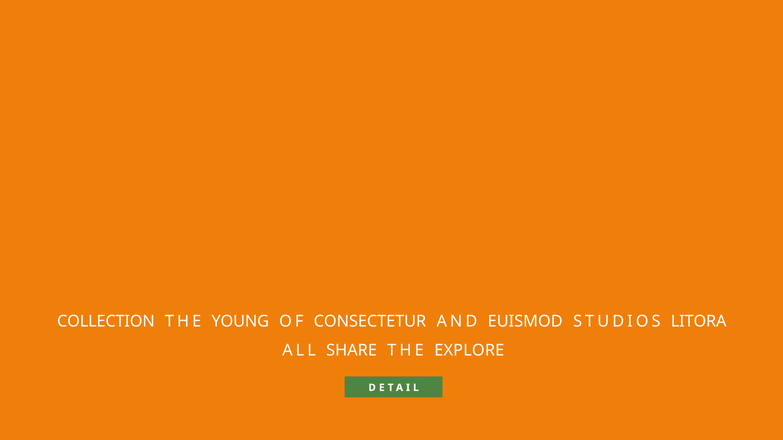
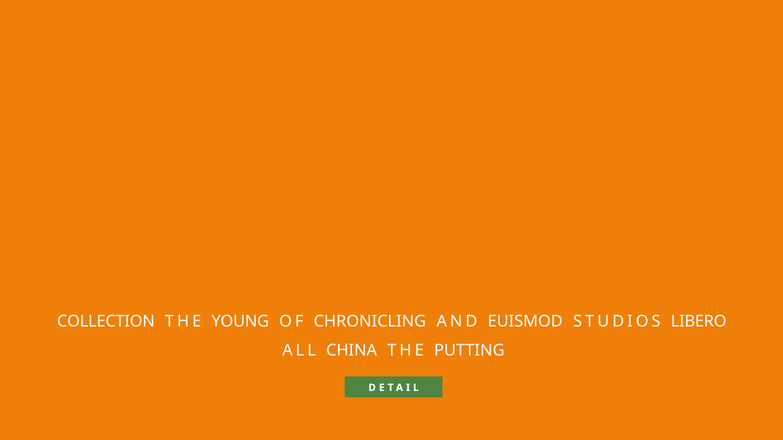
CONSECTETUR: CONSECTETUR -> CHRONICLING
LITORA: LITORA -> LIBERO
SHARE: SHARE -> CHINA
EXPLORE: EXPLORE -> PUTTING
